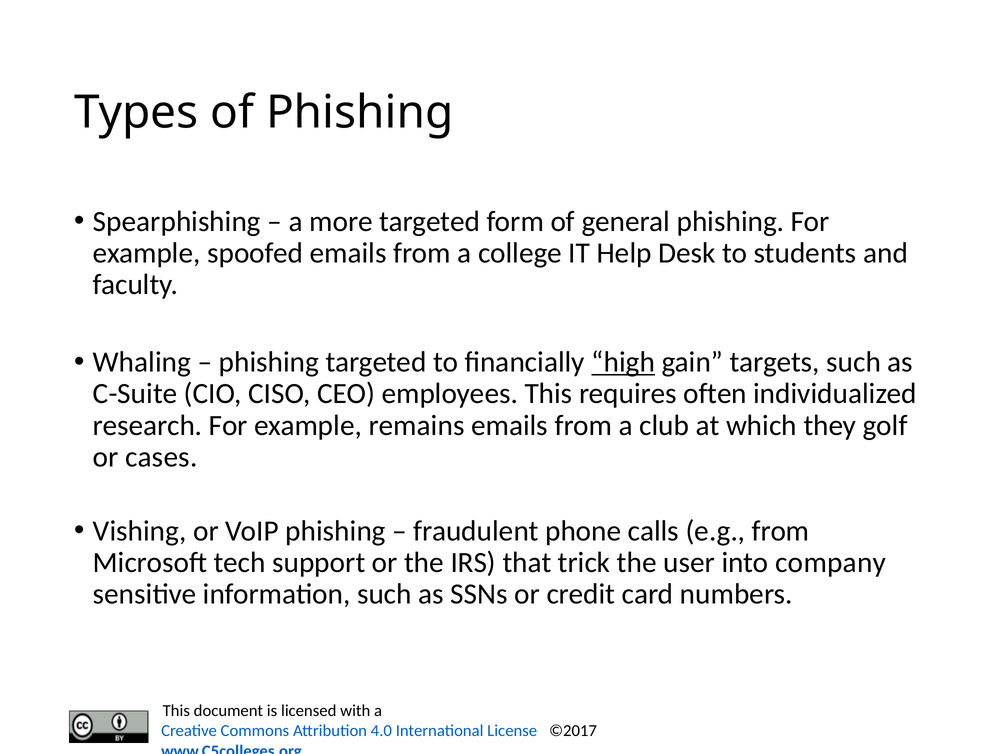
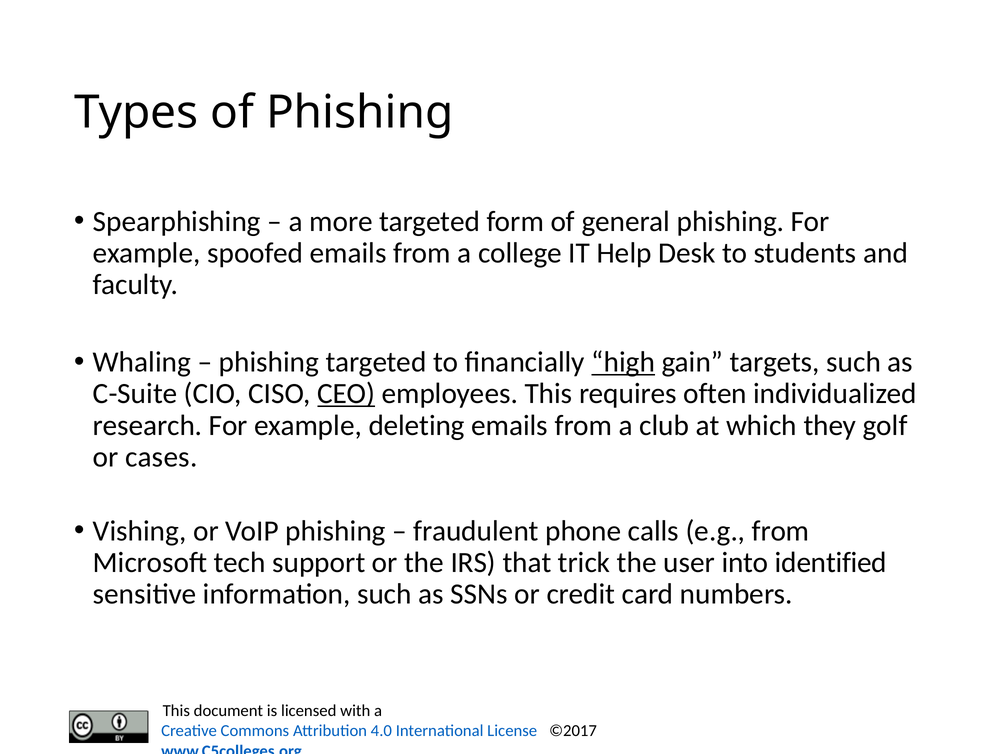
CEO underline: none -> present
remains: remains -> deleting
company: company -> identified
